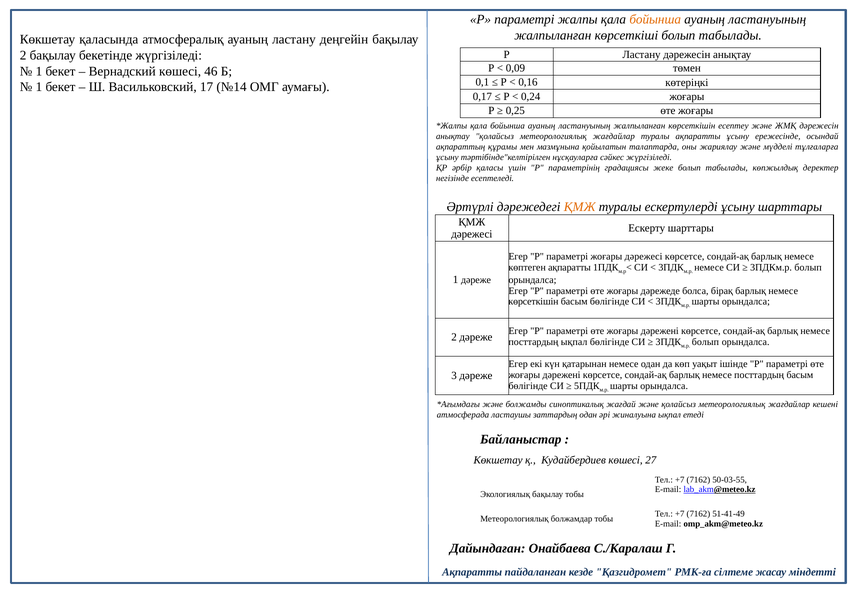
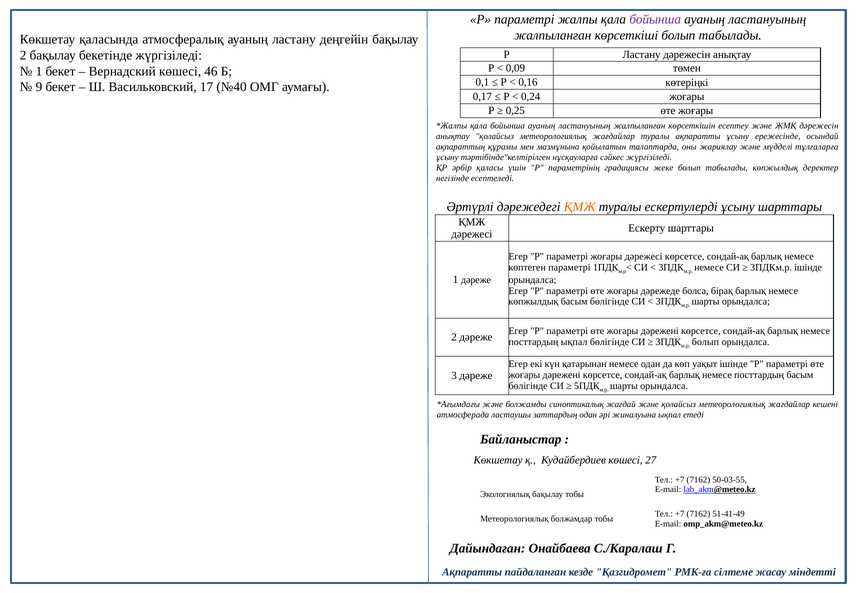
бойынша at (655, 20) colour: orange -> purple
1 at (39, 87): 1 -> 9
№14: №14 -> №40
көптеген ақпаратты: ақпаратты -> параметрі
3ПДКм.р болып: болып -> ішінде
көрсеткішін at (533, 302): көрсеткішін -> көпжылдық
